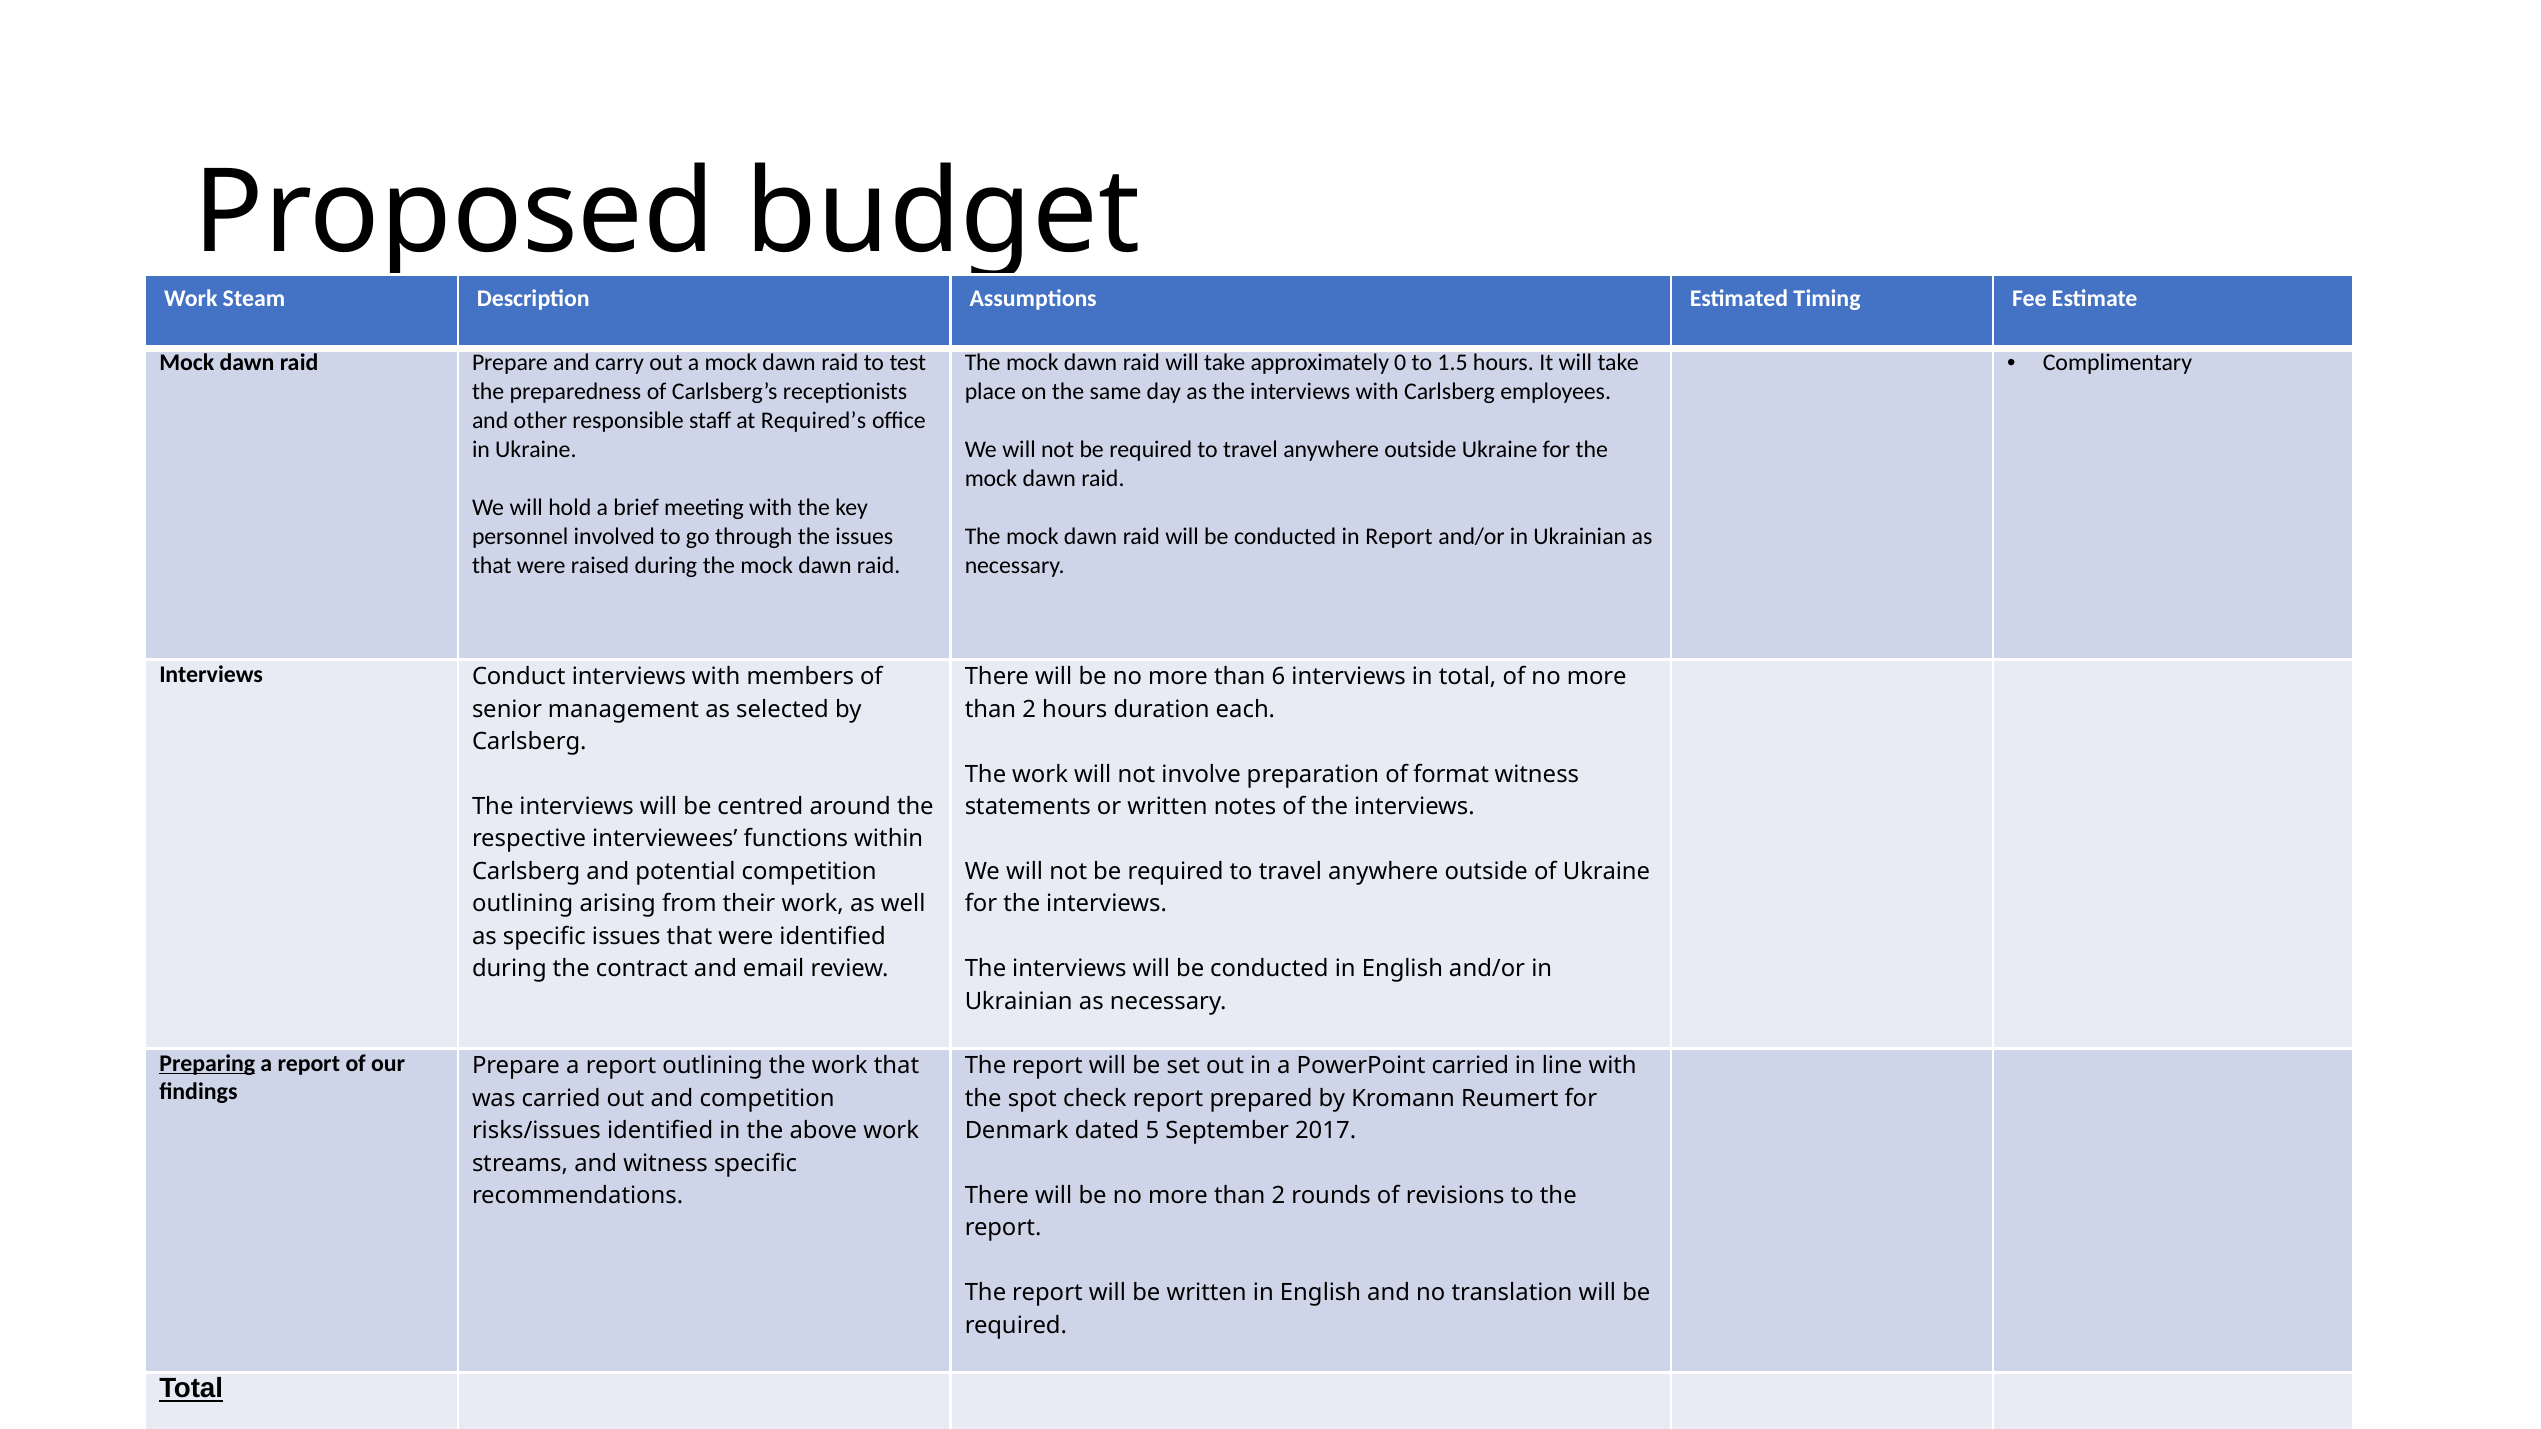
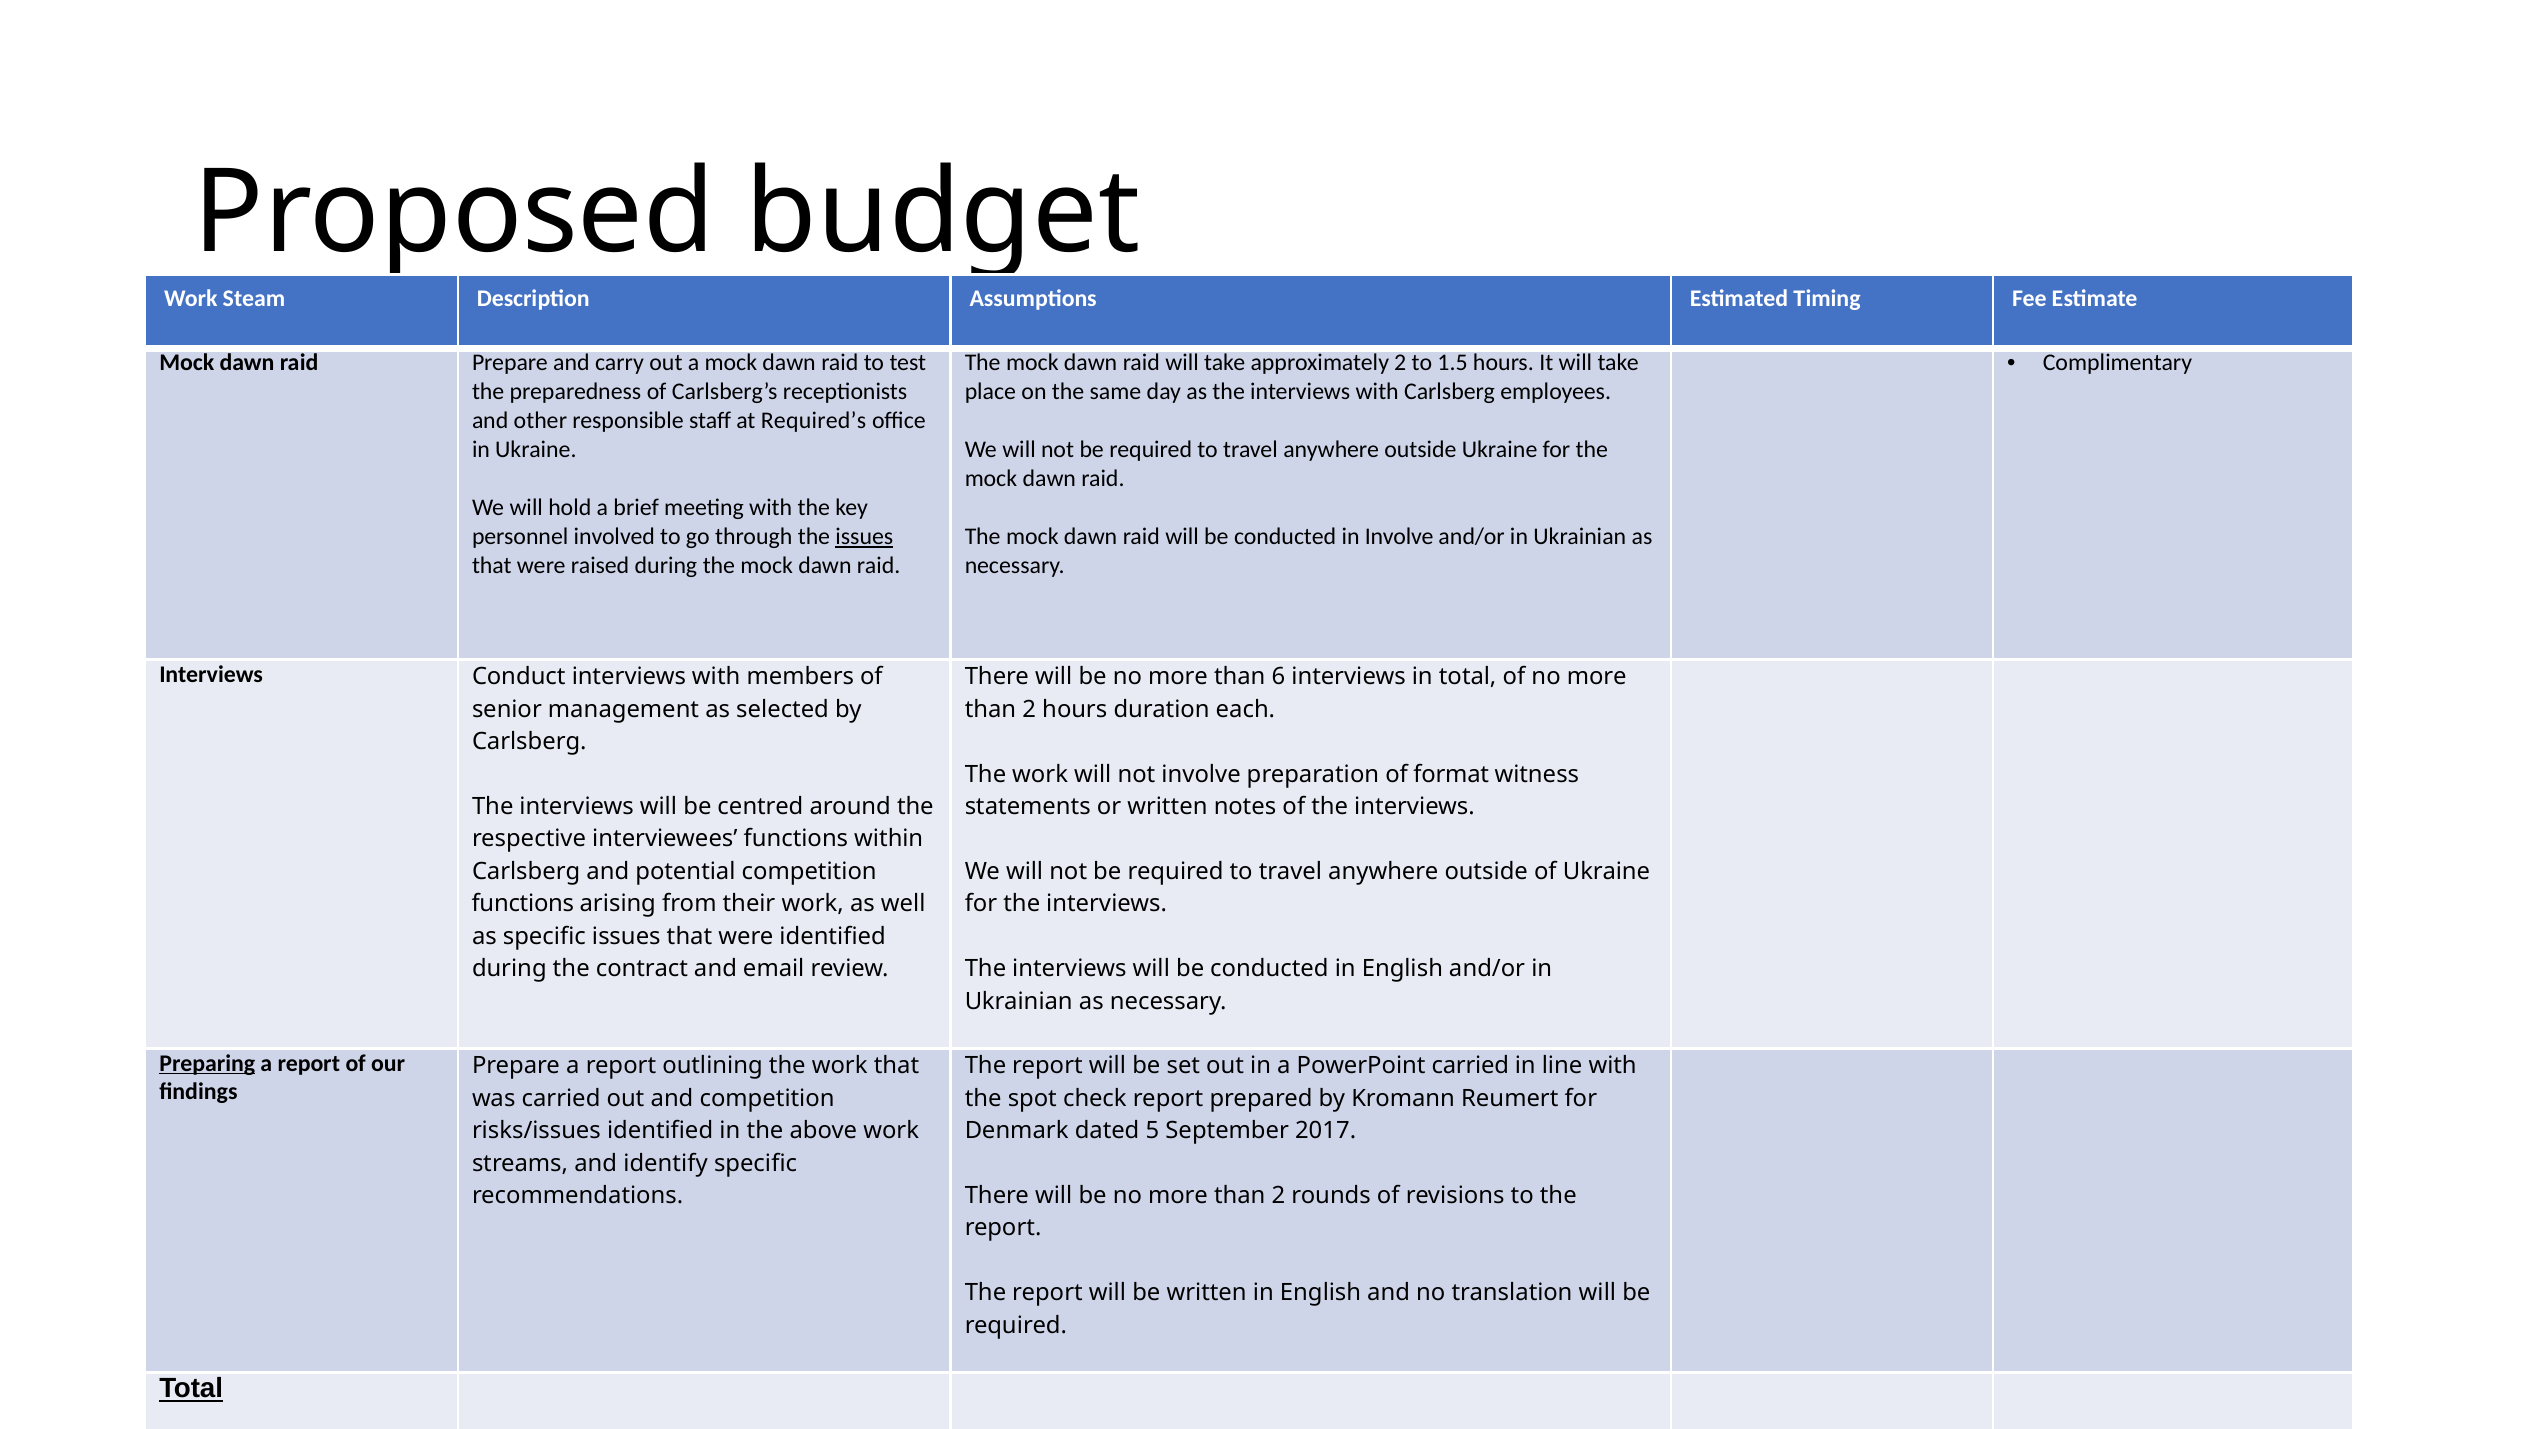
approximately 0: 0 -> 2
issues at (864, 537) underline: none -> present
in Report: Report -> Involve
outlining at (523, 904): outlining -> functions
and witness: witness -> identify
